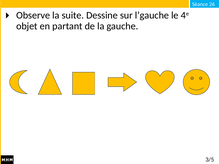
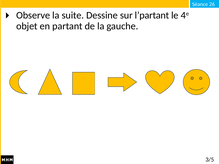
l’gauche: l’gauche -> l’partant
